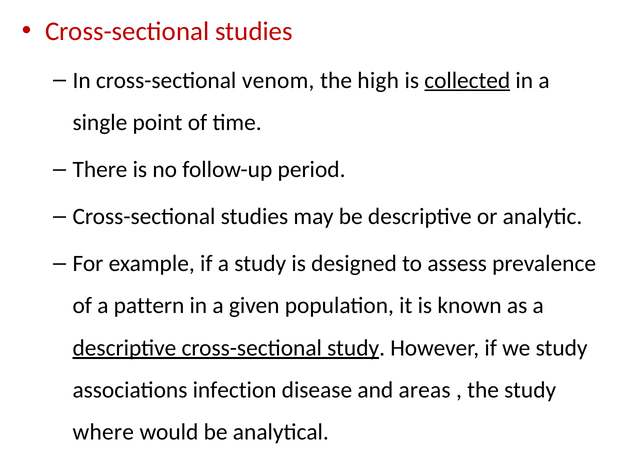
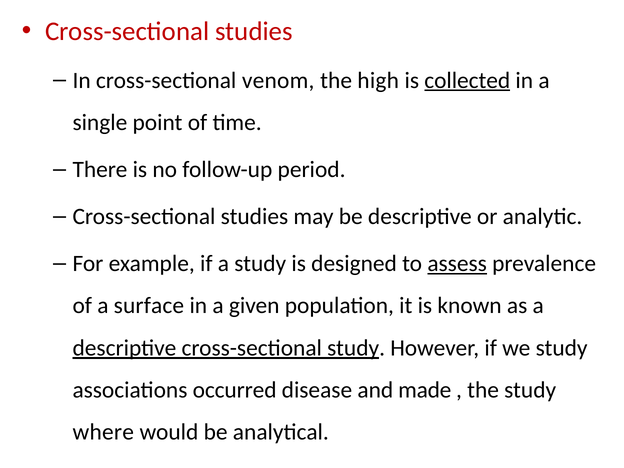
assess underline: none -> present
pattern: pattern -> surface
infection: infection -> occurred
areas: areas -> made
